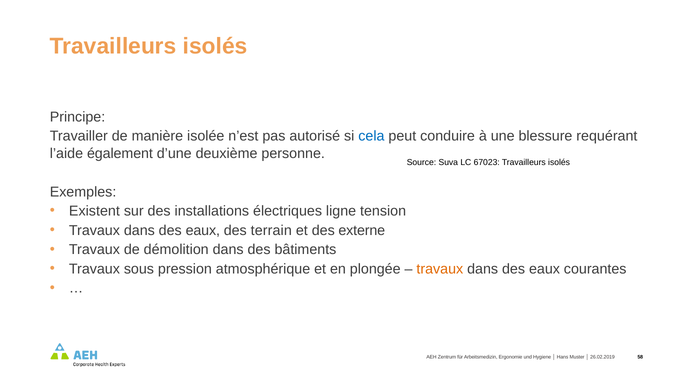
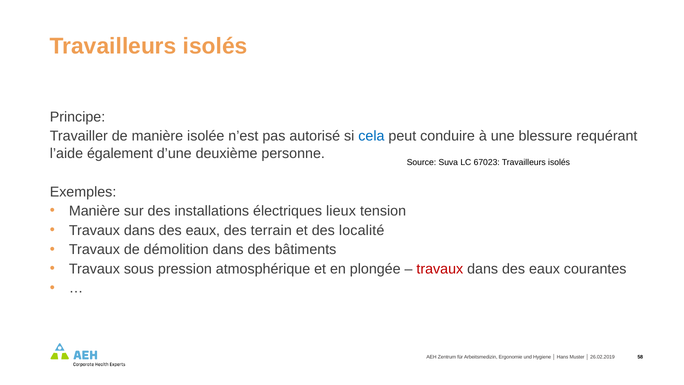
Existent at (94, 211): Existent -> Manière
ligne: ligne -> lieux
externe: externe -> localité
travaux at (440, 269) colour: orange -> red
